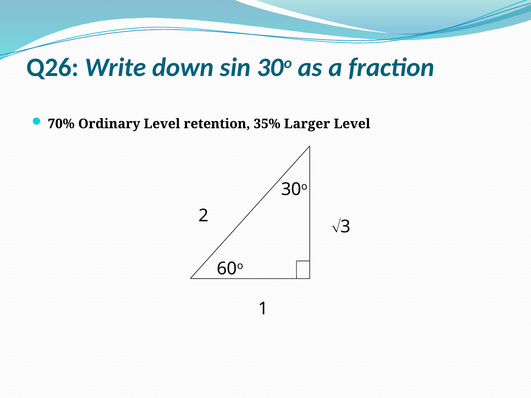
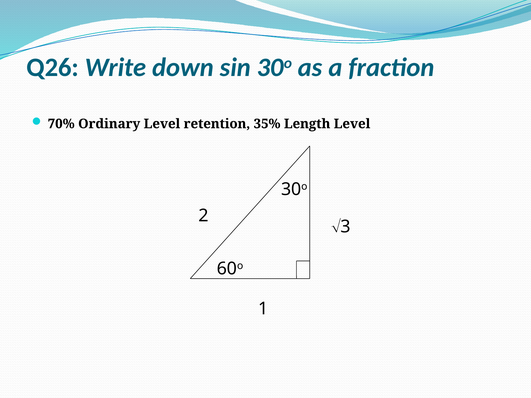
Larger: Larger -> Length
